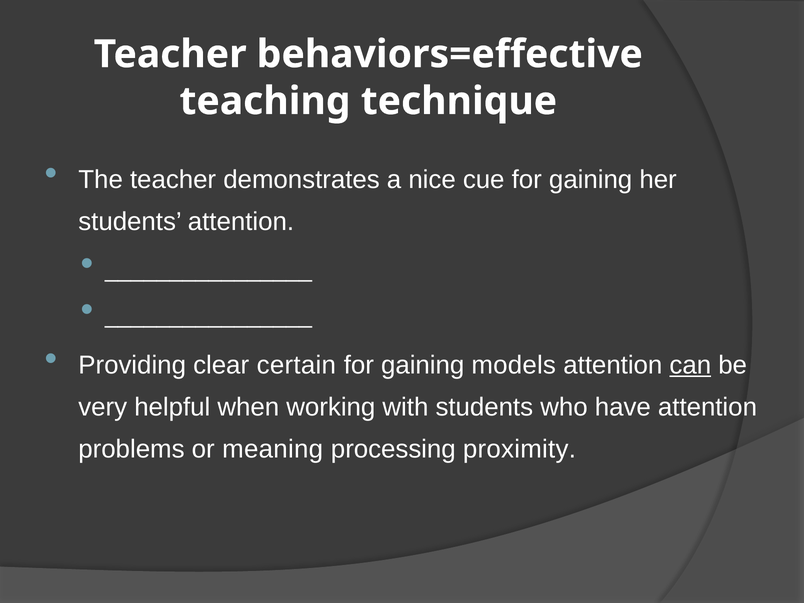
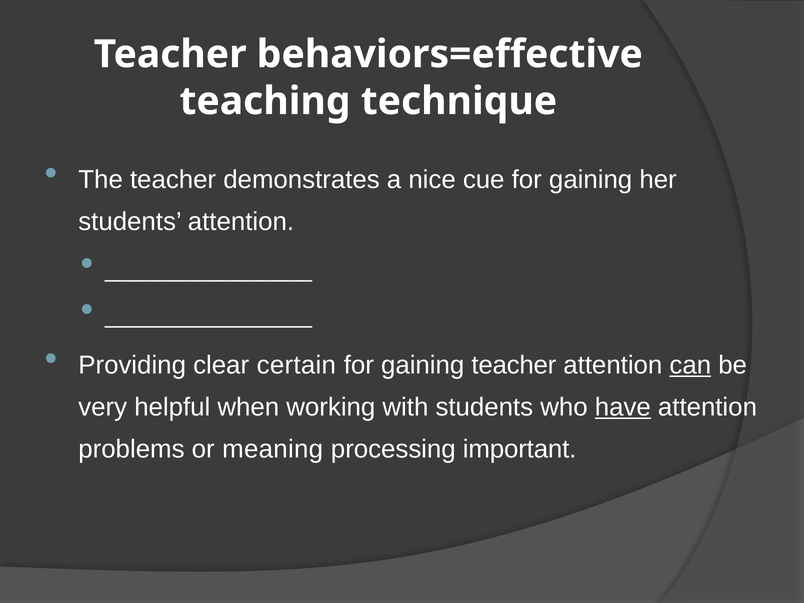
gaining models: models -> teacher
have underline: none -> present
proximity: proximity -> important
